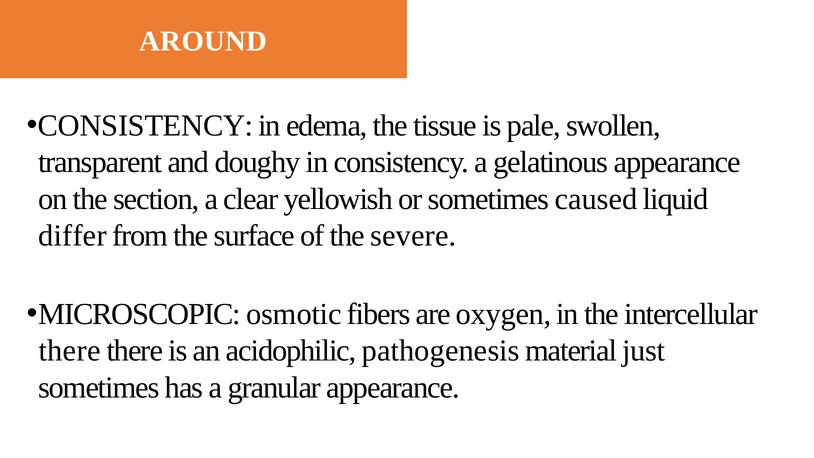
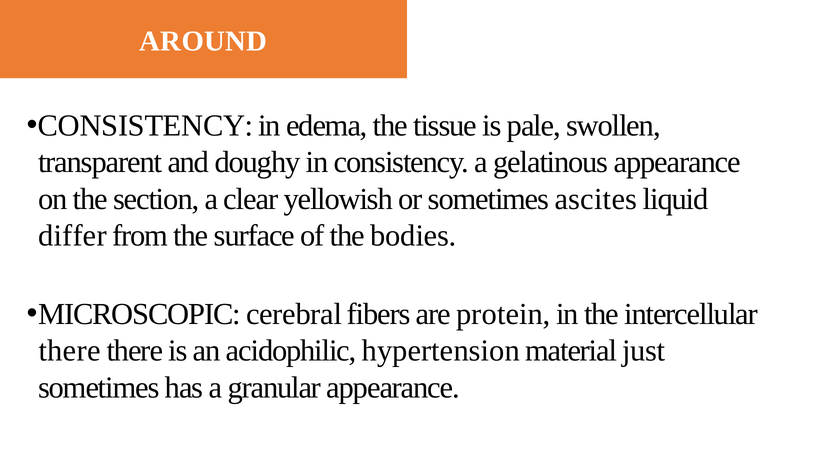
caused: caused -> ascites
severe: severe -> bodies
osmotic: osmotic -> cerebral
oxygen: oxygen -> protein
pathogenesis: pathogenesis -> hypertension
